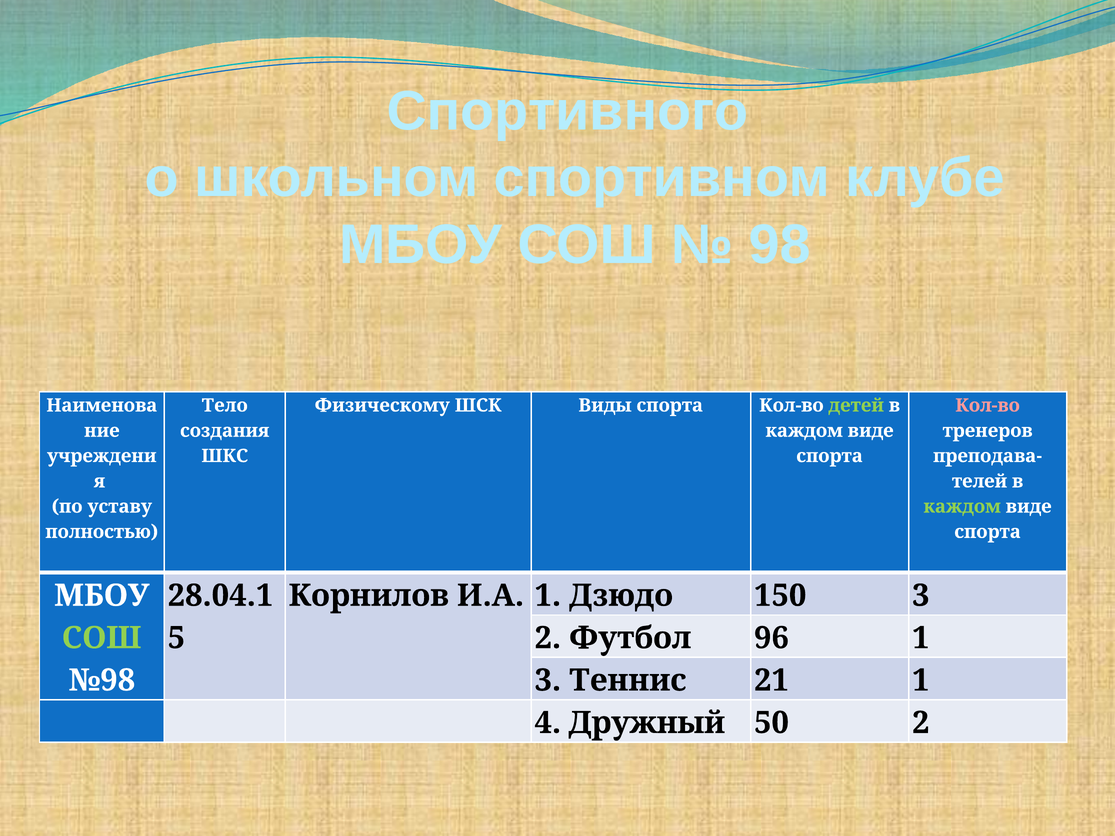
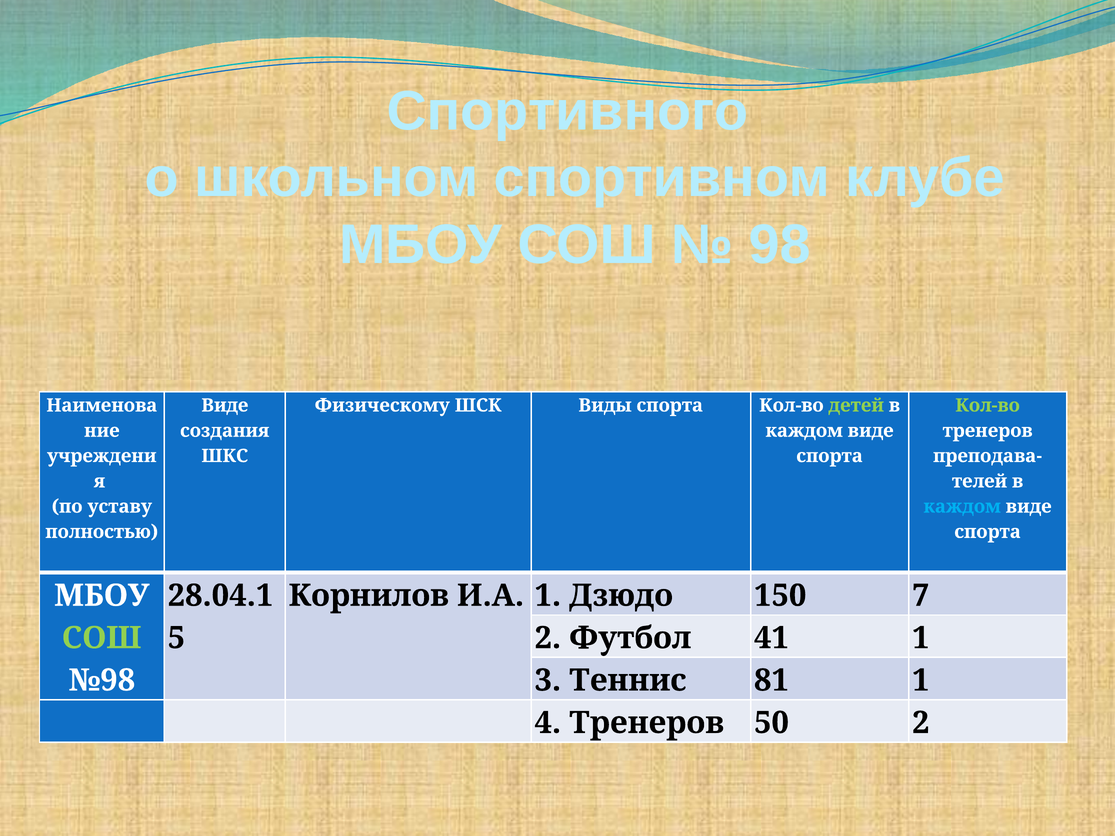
Тело at (225, 406): Тело -> Виде
Кол-во at (988, 406) colour: pink -> light green
каждом at (962, 507) colour: light green -> light blue
150 3: 3 -> 7
96: 96 -> 41
21: 21 -> 81
4 Дружный: Дружный -> Тренеров
